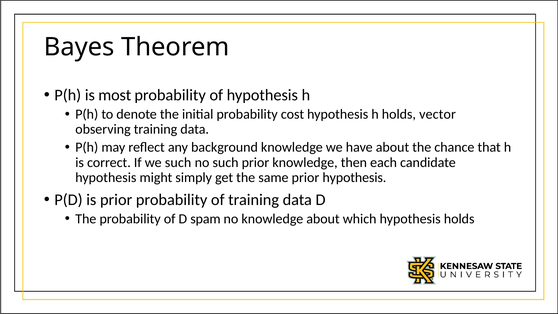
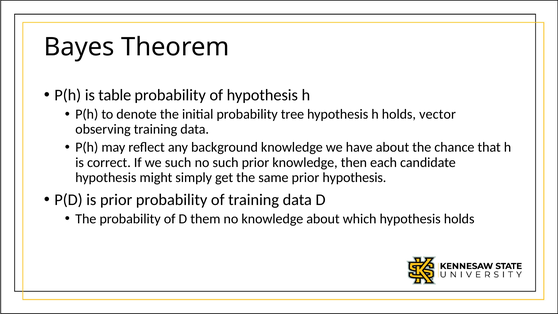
most: most -> table
cost: cost -> tree
spam: spam -> them
